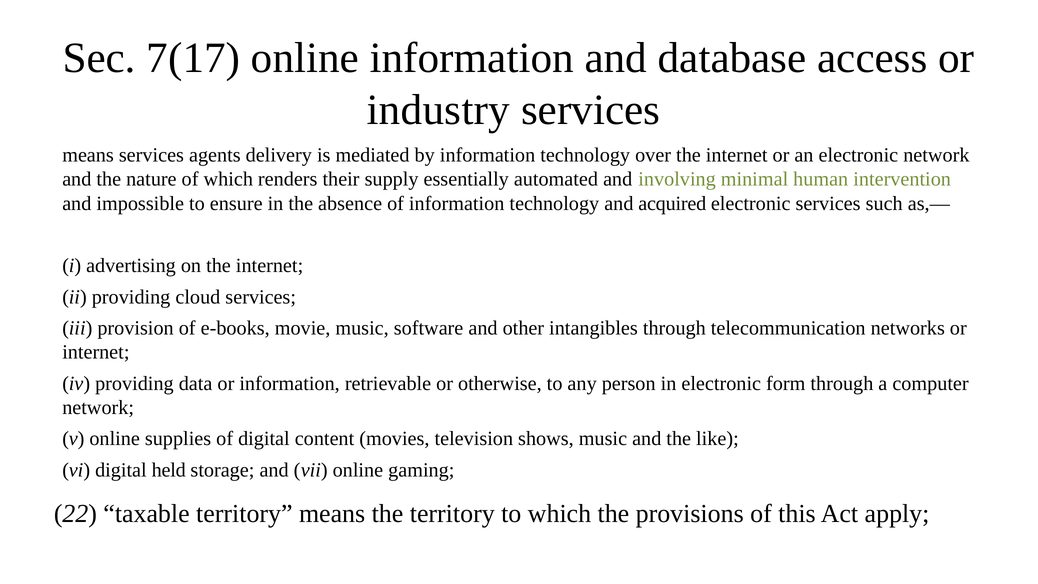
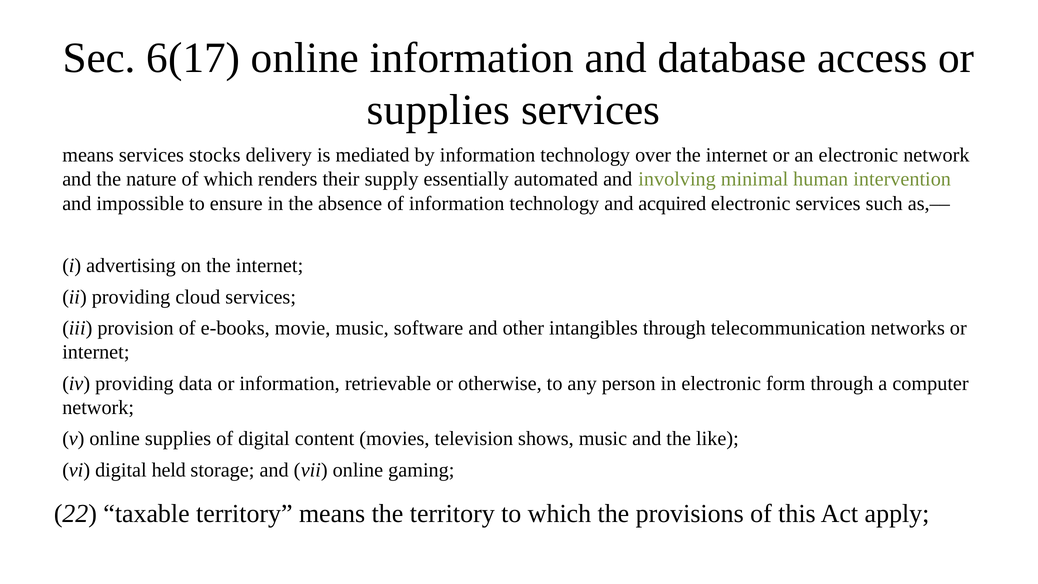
7(17: 7(17 -> 6(17
industry at (438, 110): industry -> supplies
agents: agents -> stocks
